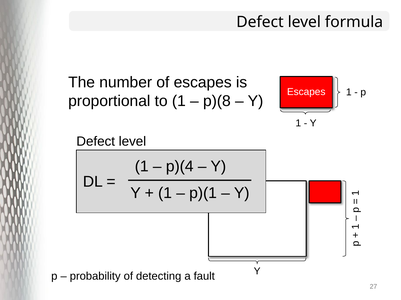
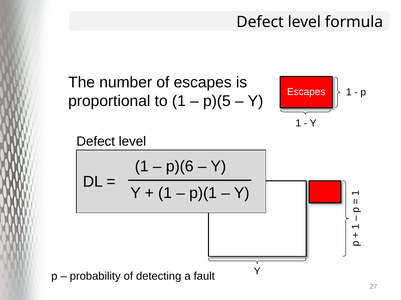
p)(8: p)(8 -> p)(5
p)(4: p)(4 -> p)(6
